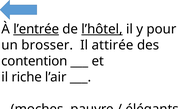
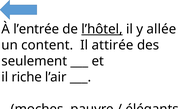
l’entrée underline: present -> none
pour: pour -> allée
brosser: brosser -> content
contention: contention -> seulement
